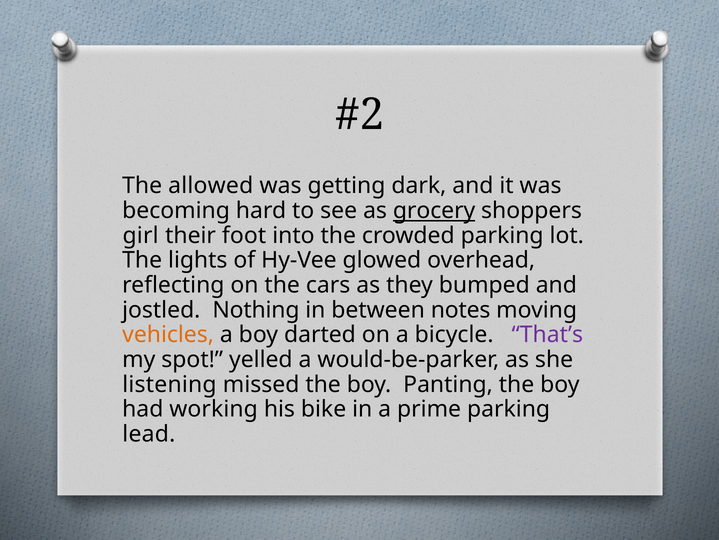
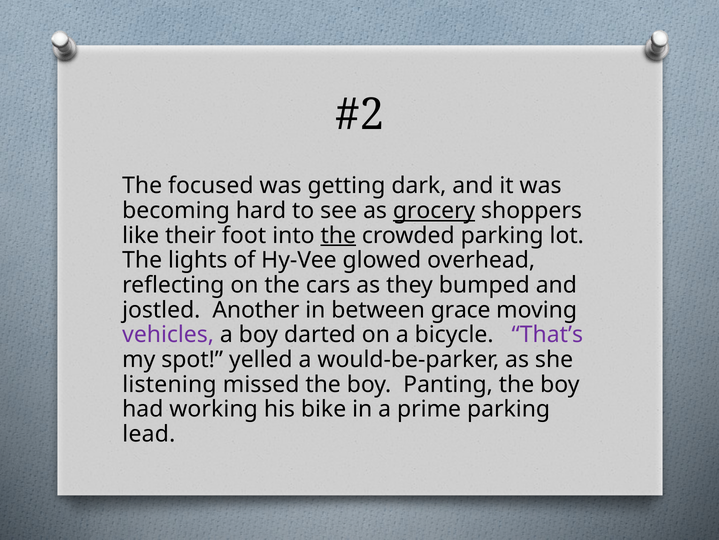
allowed: allowed -> focused
girl: girl -> like
the at (338, 235) underline: none -> present
Nothing: Nothing -> Another
notes: notes -> grace
vehicles colour: orange -> purple
